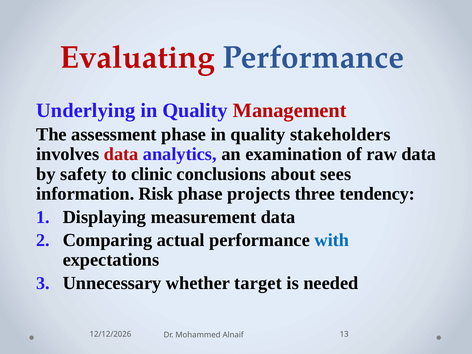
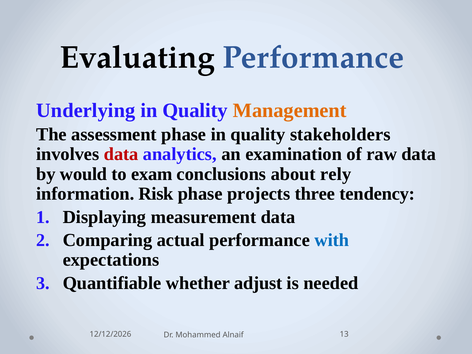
Evaluating colour: red -> black
Management colour: red -> orange
safety: safety -> would
clinic: clinic -> exam
sees: sees -> rely
Unnecessary: Unnecessary -> Quantifiable
target: target -> adjust
